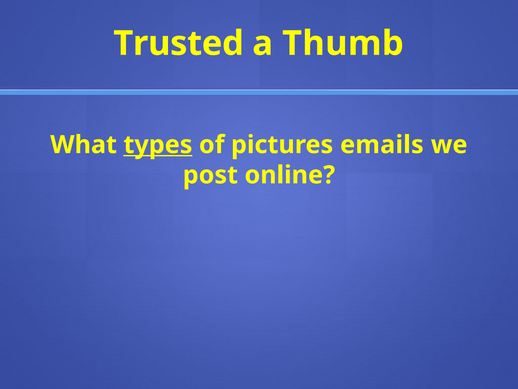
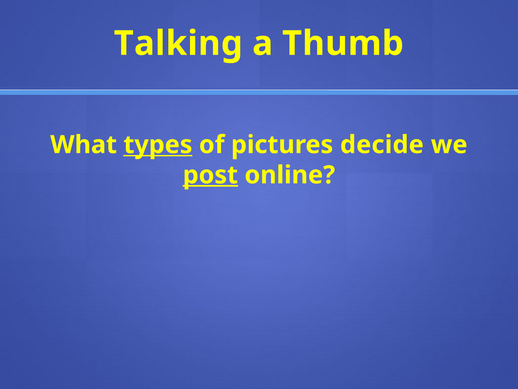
Trusted: Trusted -> Talking
emails: emails -> decide
post underline: none -> present
